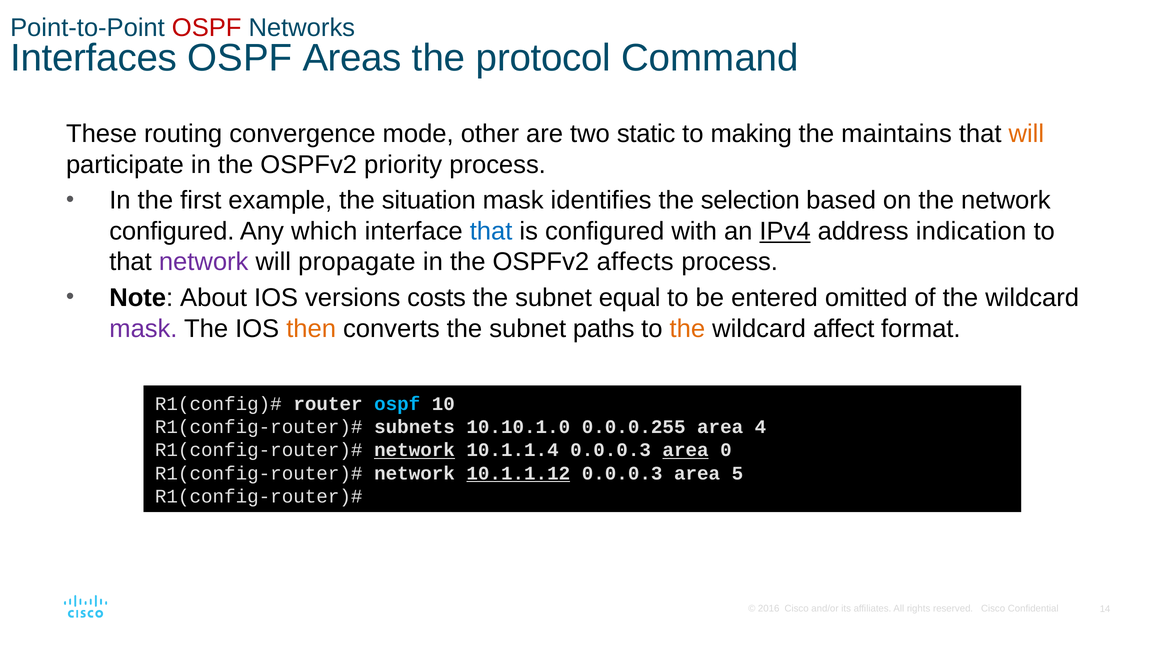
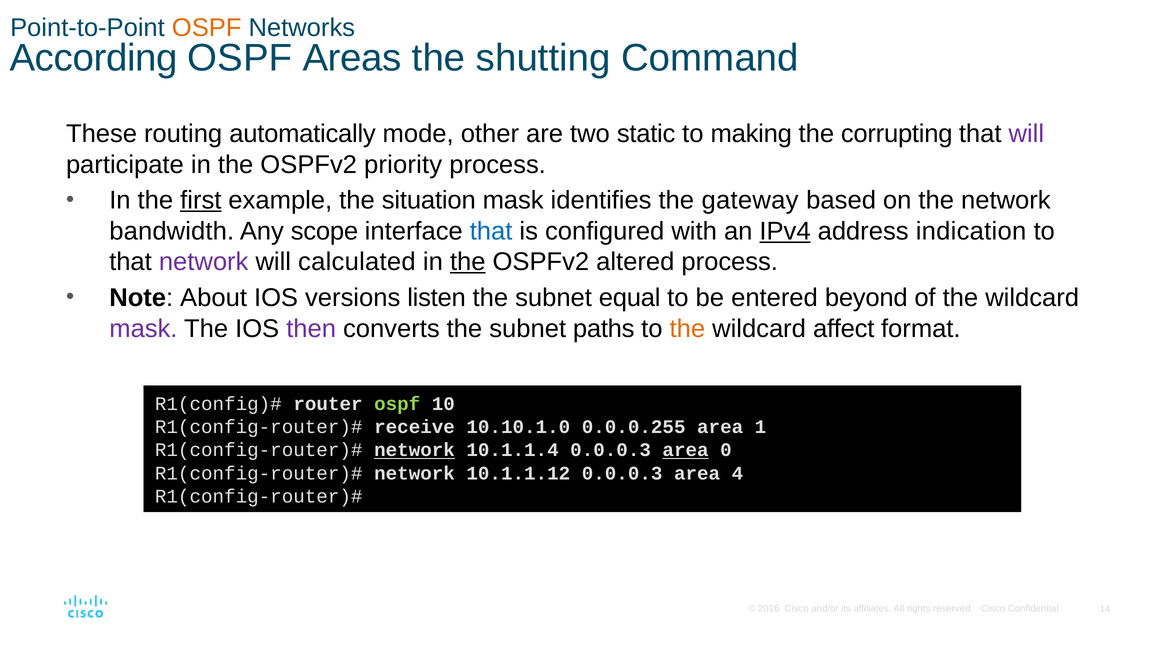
OSPF at (207, 28) colour: red -> orange
Interfaces: Interfaces -> According
protocol: protocol -> shutting
convergence: convergence -> automatically
maintains: maintains -> corrupting
will at (1026, 134) colour: orange -> purple
first underline: none -> present
selection: selection -> gateway
configured at (172, 231): configured -> bandwidth
which: which -> scope
propagate: propagate -> calculated
the at (468, 262) underline: none -> present
affects: affects -> altered
costs: costs -> listen
omitted: omitted -> beyond
then colour: orange -> purple
ospf at (397, 404) colour: light blue -> light green
subnets: subnets -> receive
4: 4 -> 1
10.1.1.12 underline: present -> none
5: 5 -> 4
